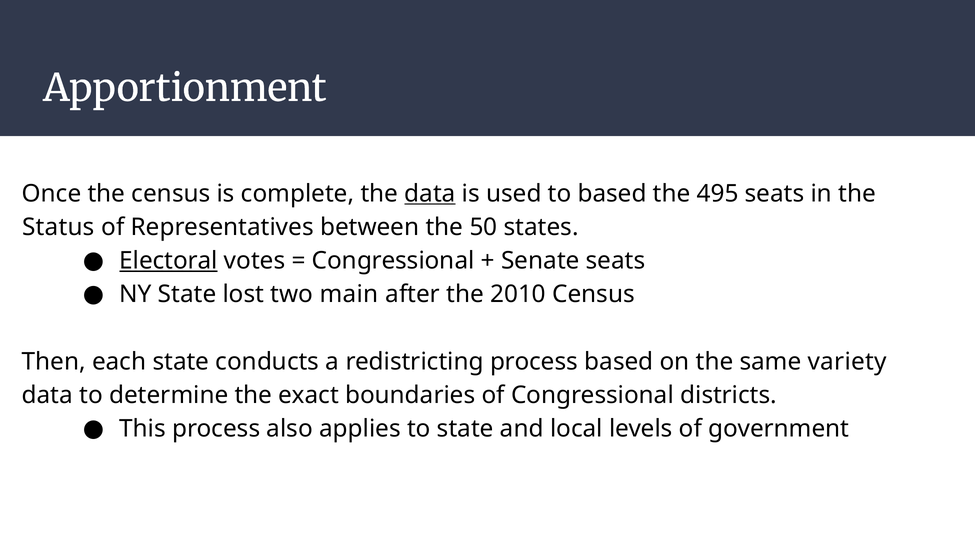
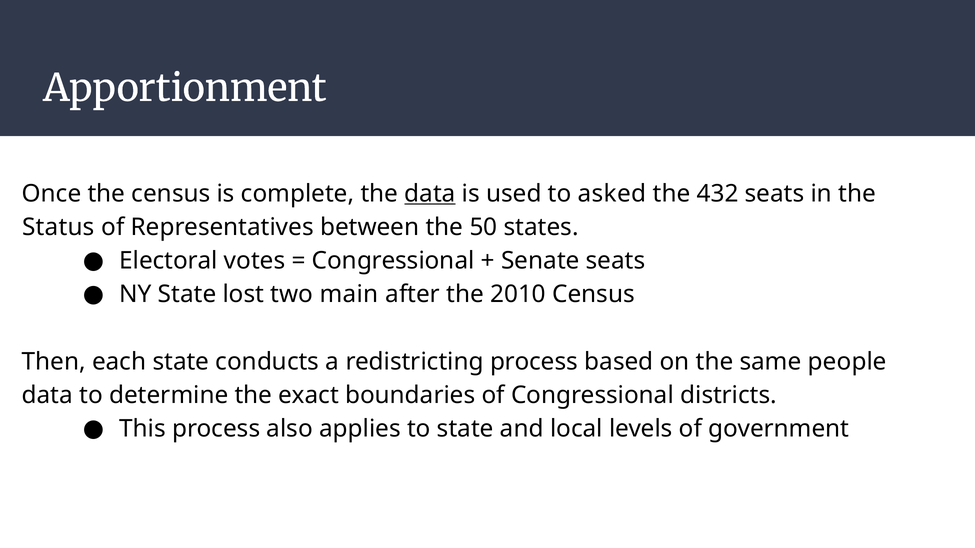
to based: based -> asked
495: 495 -> 432
Electoral underline: present -> none
variety: variety -> people
